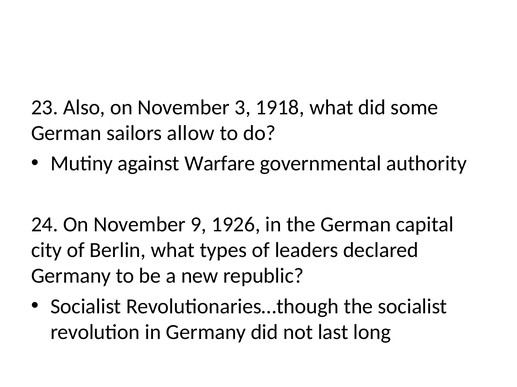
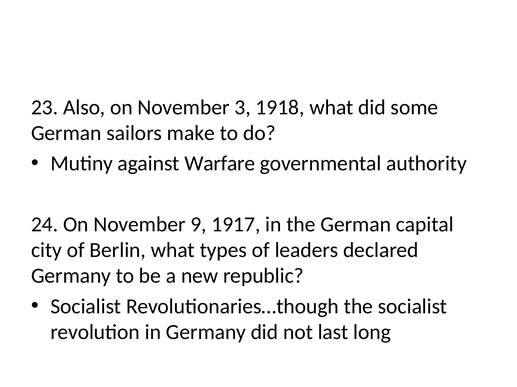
allow: allow -> make
1926: 1926 -> 1917
